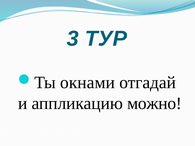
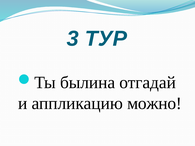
окнами: окнами -> былина
